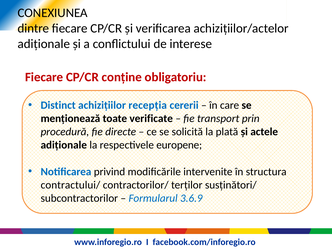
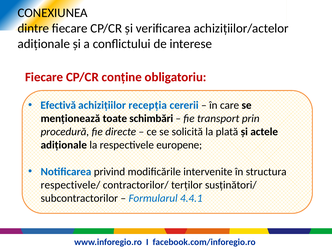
Distinct: Distinct -> Efectivă
verificate: verificate -> schimbări
contractului/: contractului/ -> respectivele/
3.6.9: 3.6.9 -> 4.4.1
